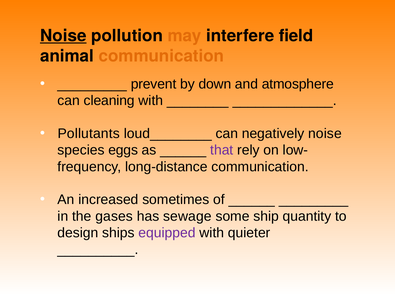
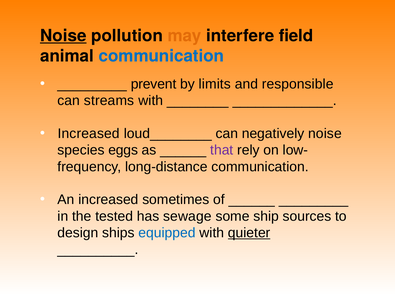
communication at (161, 56) colour: orange -> blue
down: down -> limits
atmosphere: atmosphere -> responsible
cleaning: cleaning -> streams
Pollutants at (89, 134): Pollutants -> Increased
gases: gases -> tested
quantity: quantity -> sources
equipped colour: purple -> blue
quieter underline: none -> present
